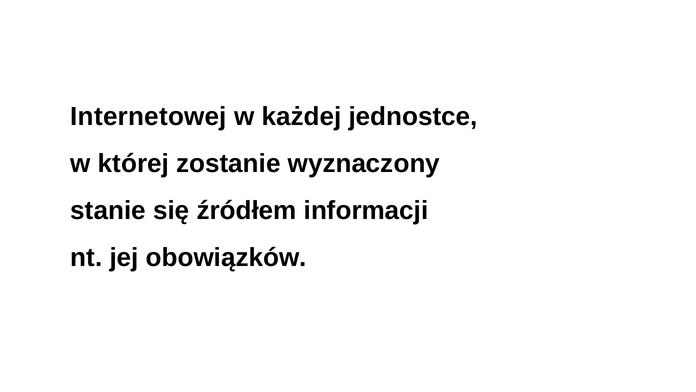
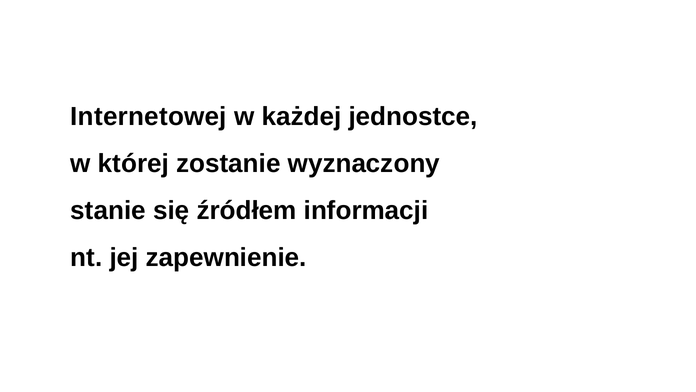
obowiązków: obowiązków -> zapewnienie
